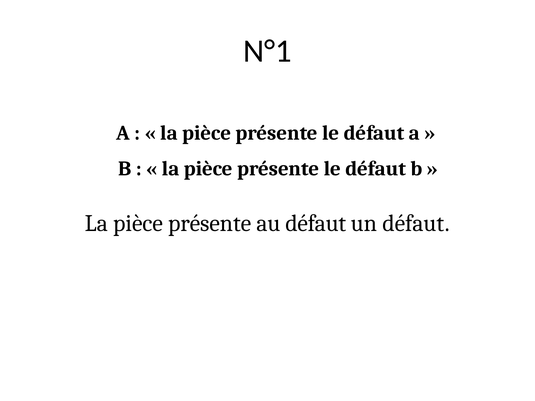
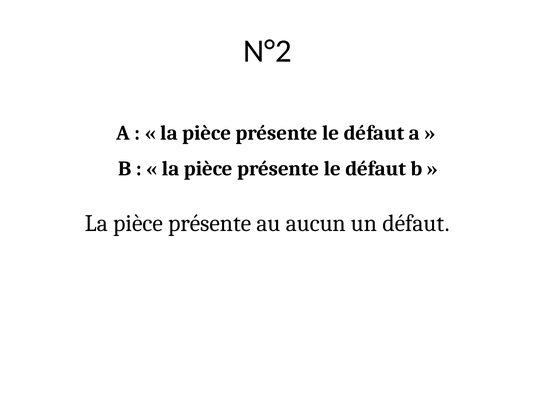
N°1: N°1 -> N°2
au défaut: défaut -> aucun
